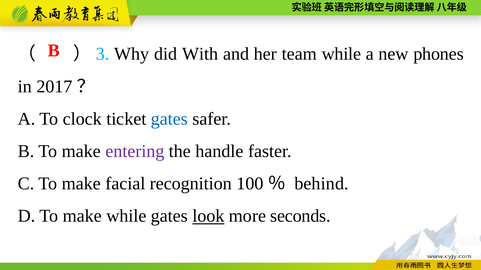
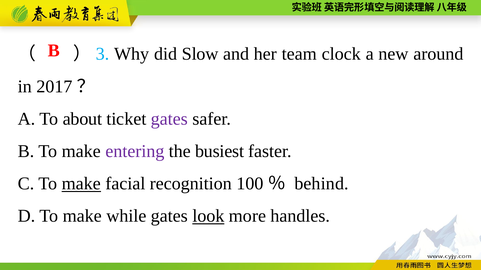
With: With -> Slow
team while: while -> clock
phones: phones -> around
clock: clock -> about
gates at (169, 119) colour: blue -> purple
handle: handle -> busiest
make at (81, 184) underline: none -> present
seconds: seconds -> handles
